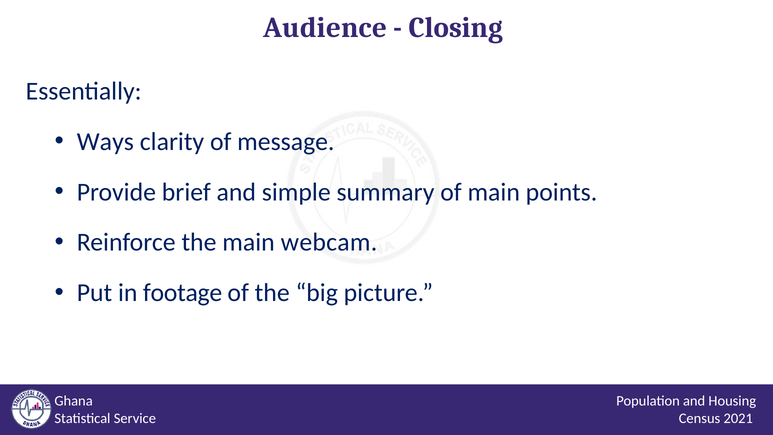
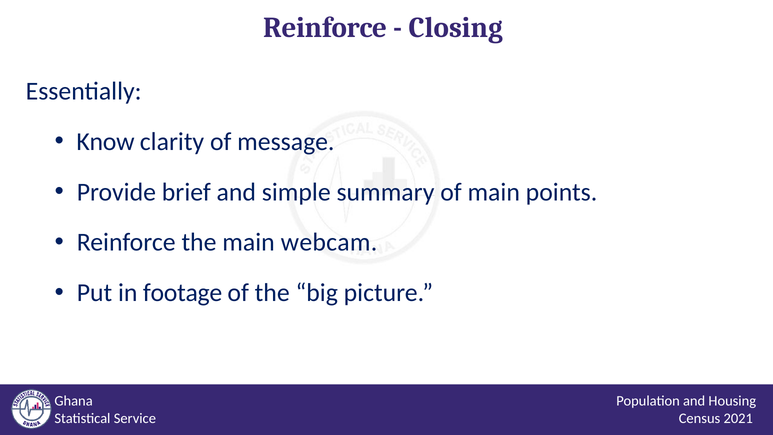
Audience at (325, 28): Audience -> Reinforce
Ways: Ways -> Know
